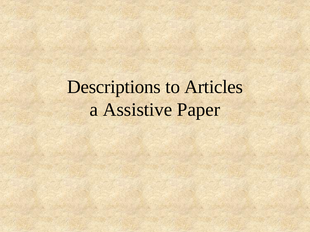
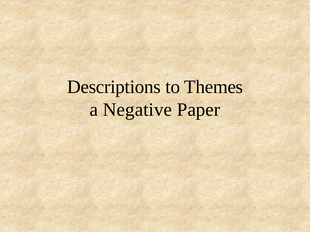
Articles: Articles -> Themes
Assistive: Assistive -> Negative
